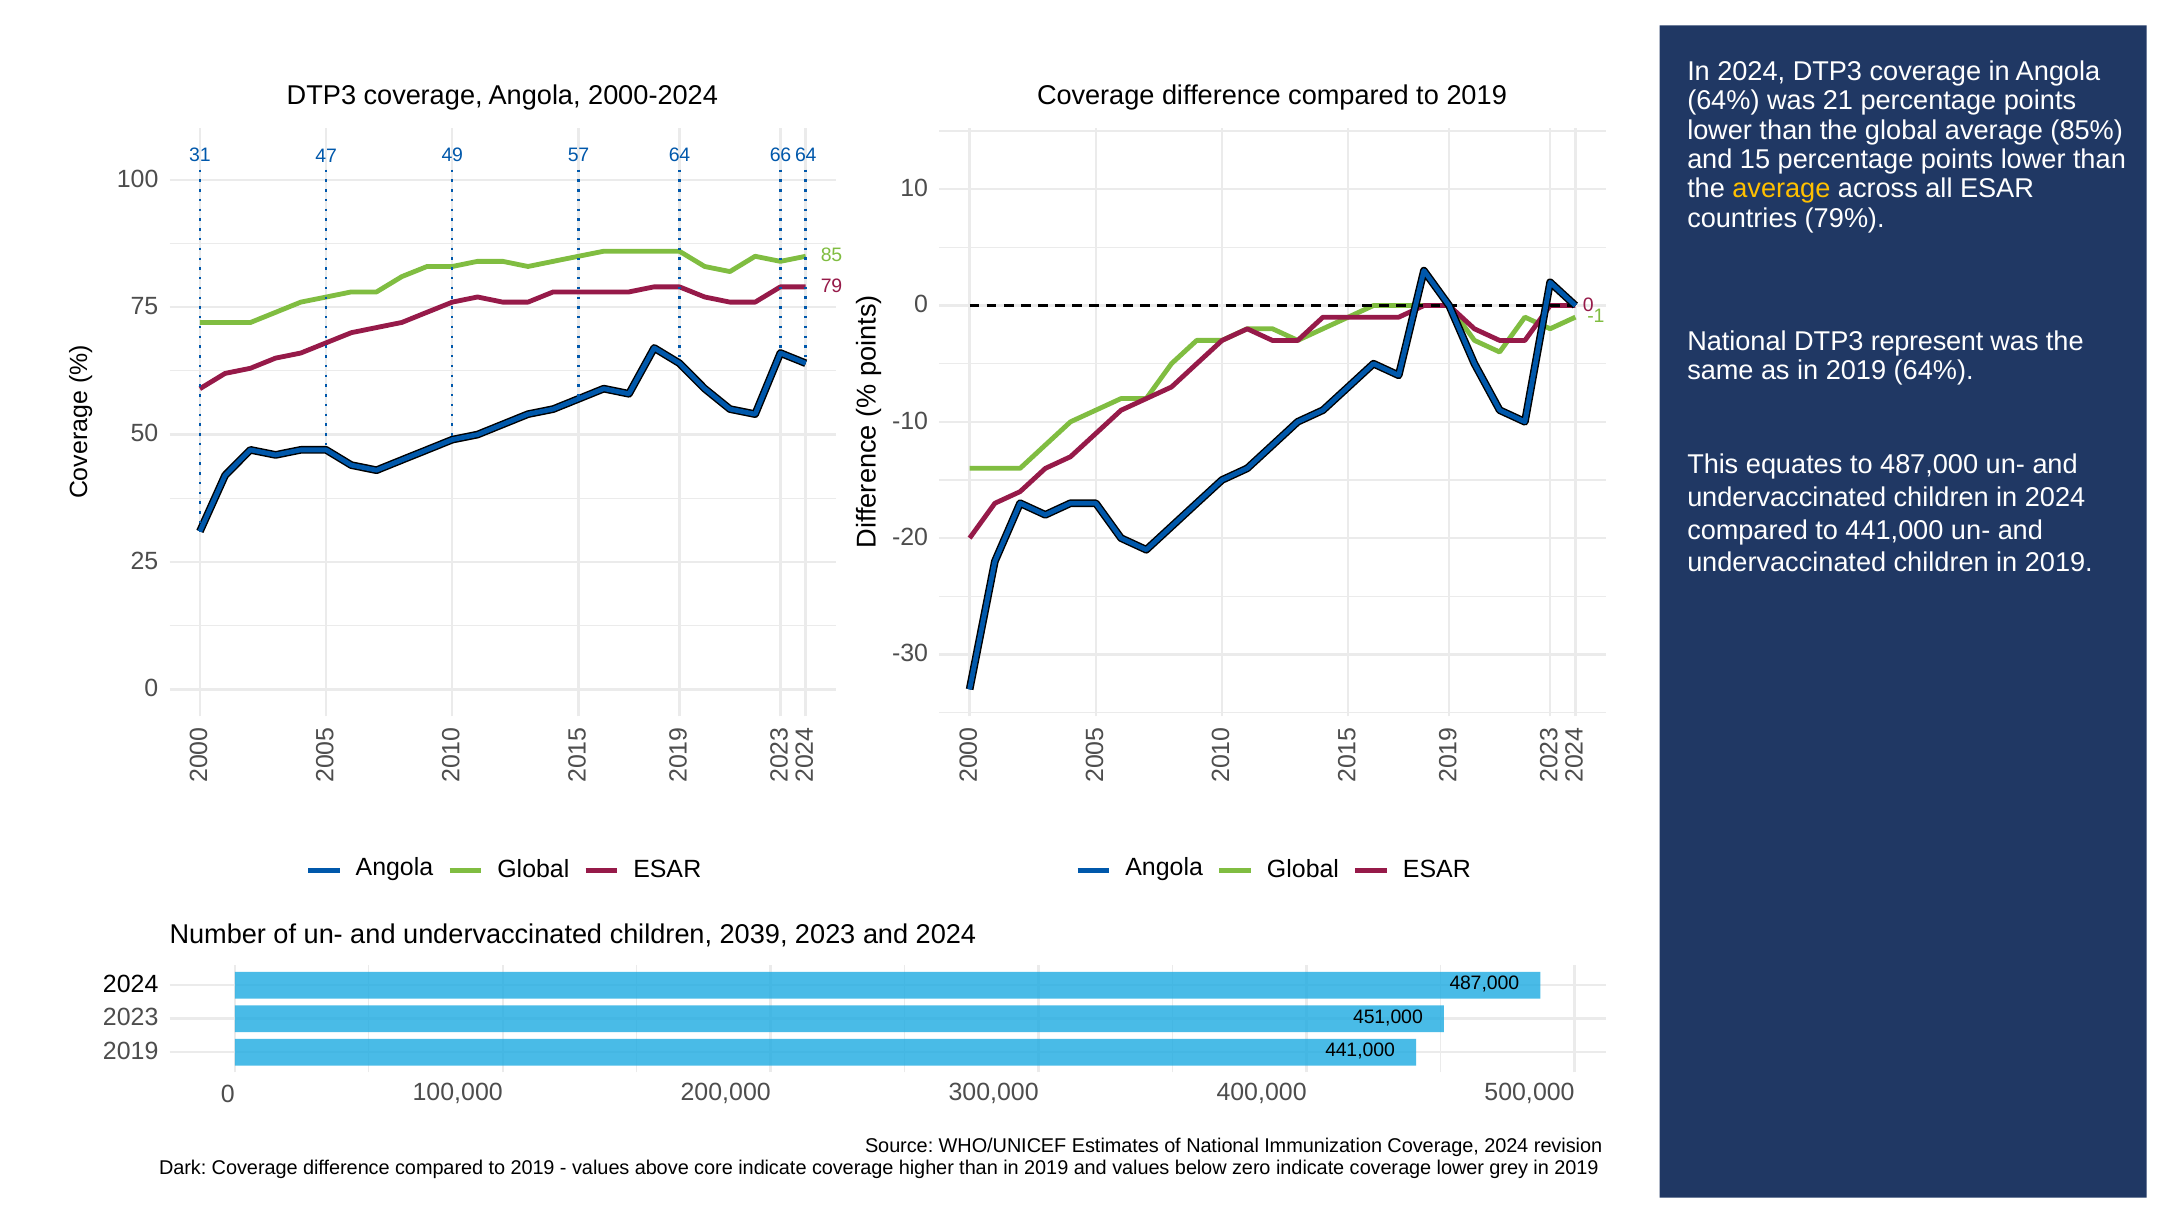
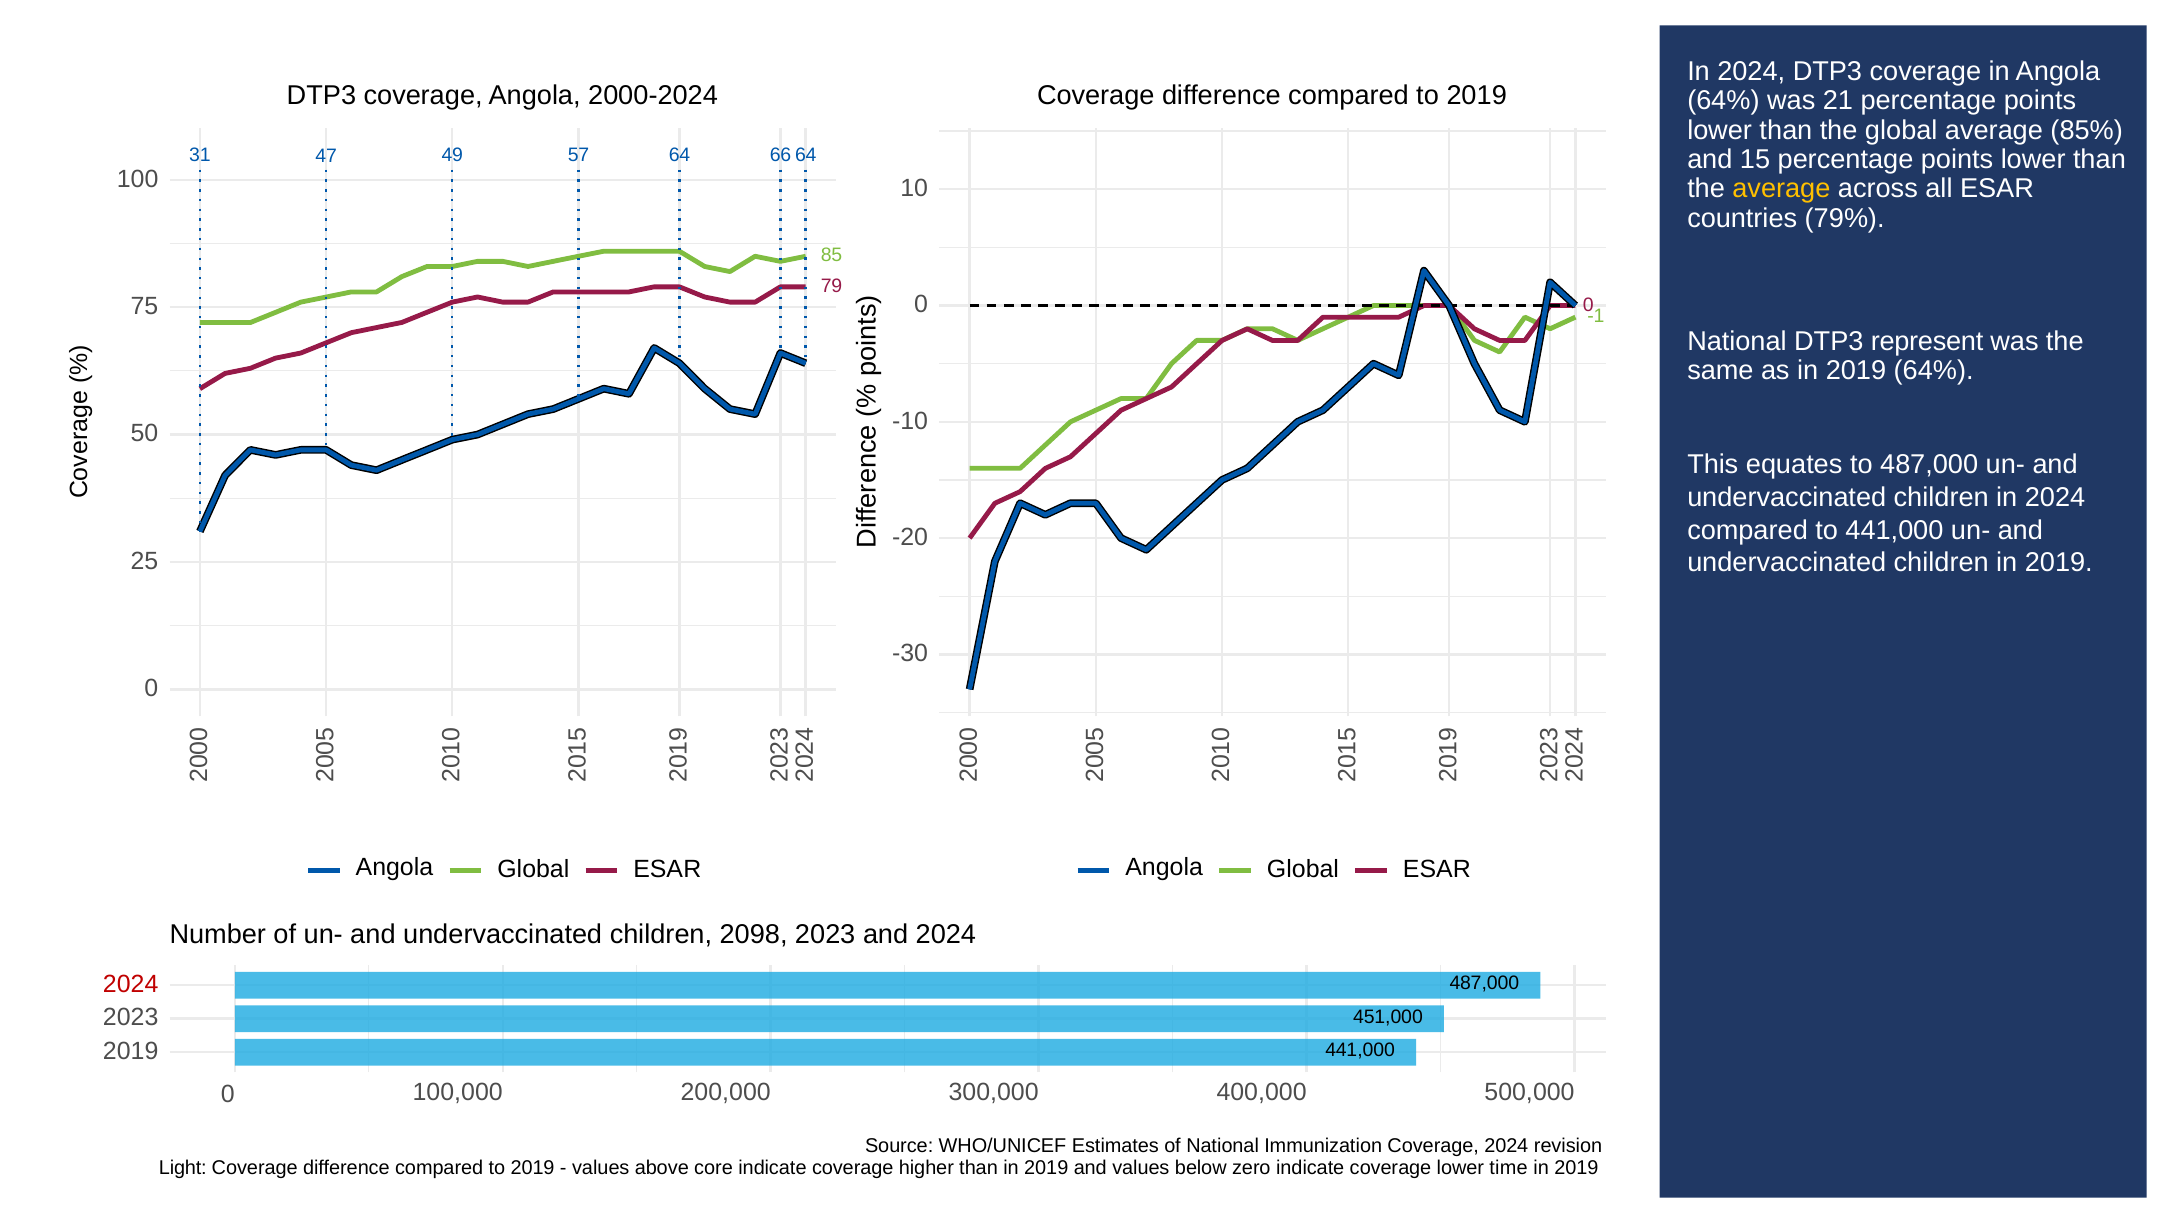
2039: 2039 -> 2098
2024 at (131, 984) colour: black -> red
Dark: Dark -> Light
grey: grey -> time
